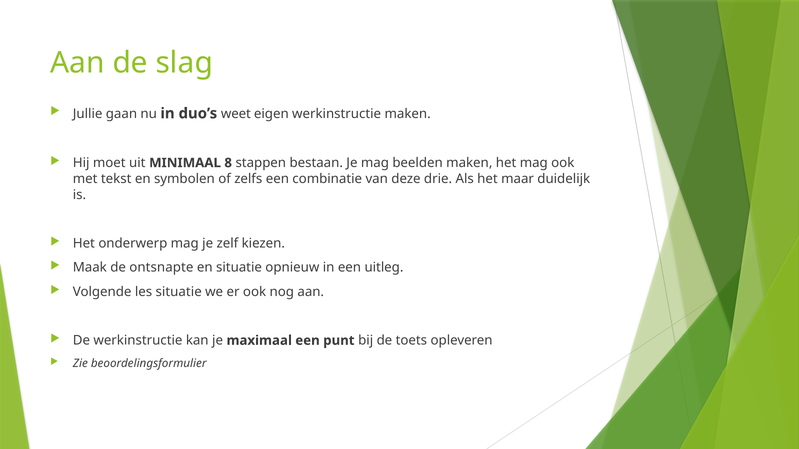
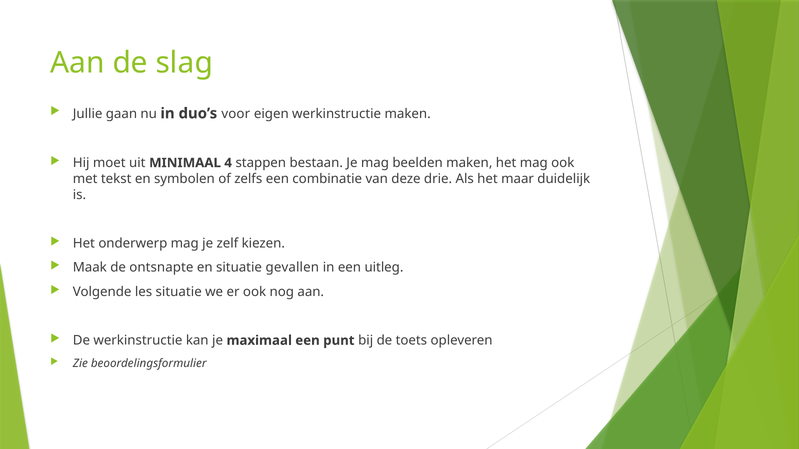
weet: weet -> voor
8: 8 -> 4
opnieuw: opnieuw -> gevallen
